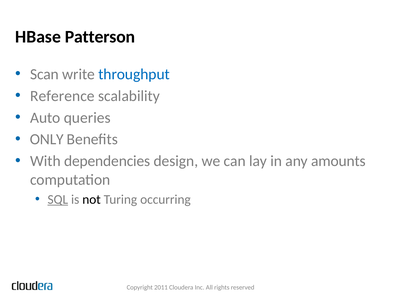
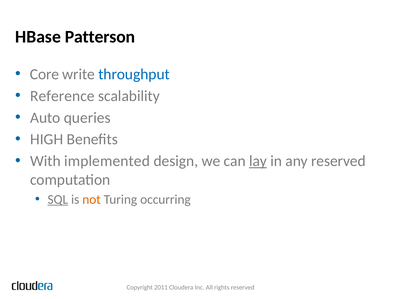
Scan: Scan -> Core
ONLY: ONLY -> HIGH
dependencies: dependencies -> implemented
lay underline: none -> present
any amounts: amounts -> reserved
not colour: black -> orange
